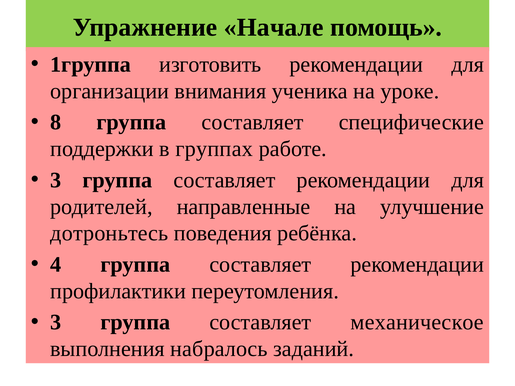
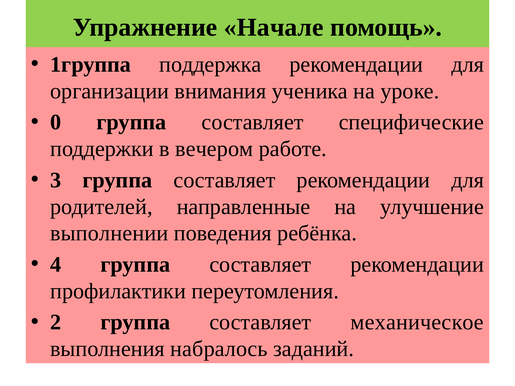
изготовить: изготовить -> поддержка
8: 8 -> 0
группах: группах -> вечером
дотроньтесь: дотроньтесь -> выполнении
3 at (56, 322): 3 -> 2
